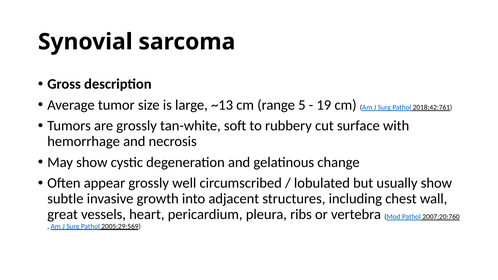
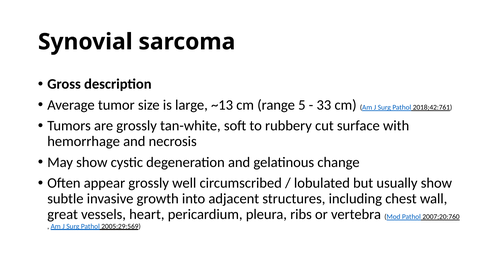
19: 19 -> 33
